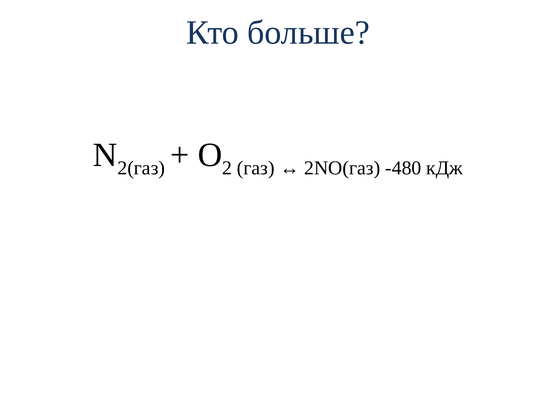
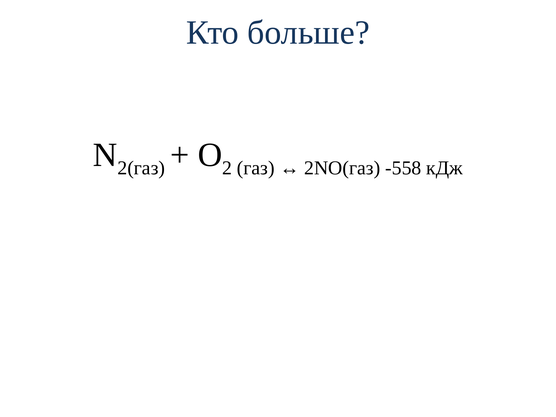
-480: -480 -> -558
